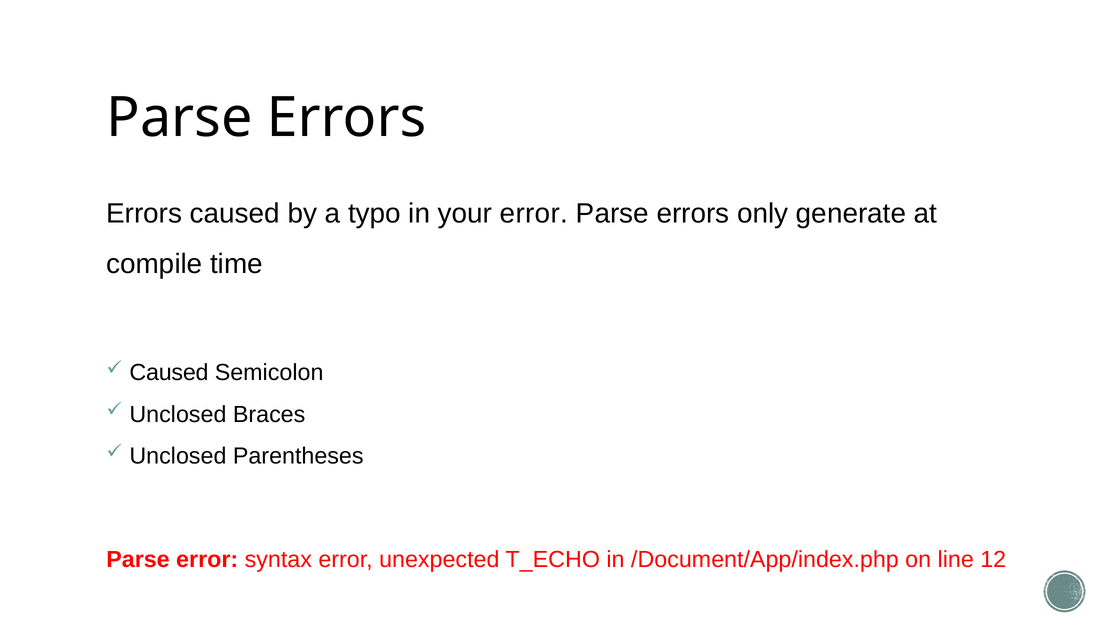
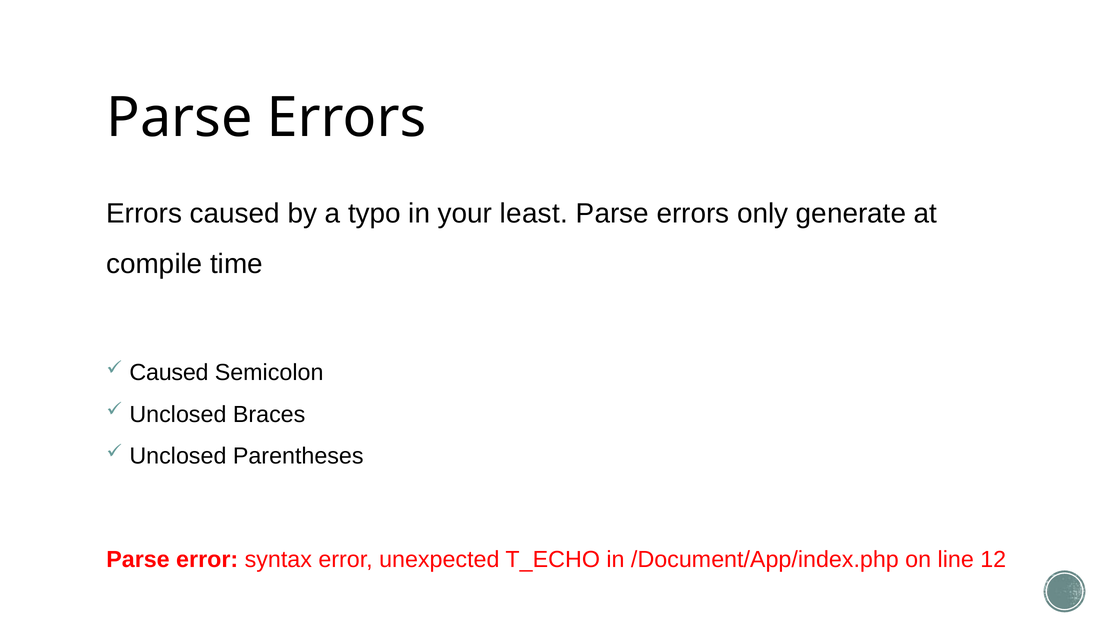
your error: error -> least
